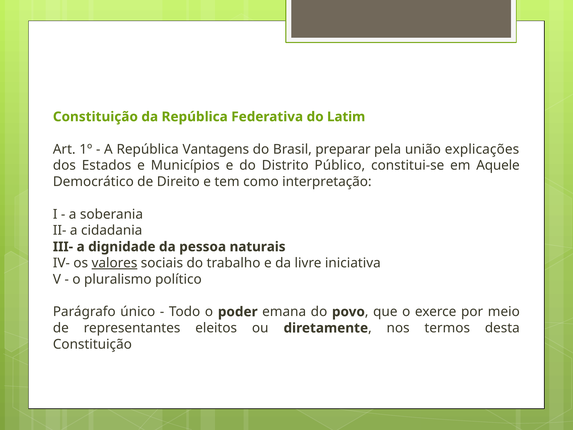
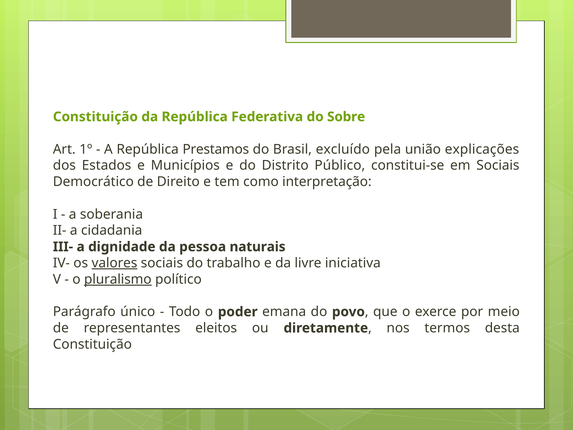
Latim: Latim -> Sobre
Vantagens: Vantagens -> Prestamos
preparar: preparar -> excluído
em Aquele: Aquele -> Sociais
pluralismo underline: none -> present
